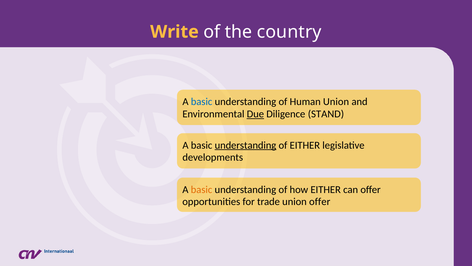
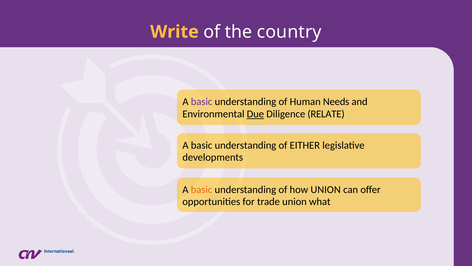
basic at (202, 102) colour: blue -> purple
Human Union: Union -> Needs
STAND: STAND -> RELATE
understanding at (245, 145) underline: present -> none
how EITHER: EITHER -> UNION
union offer: offer -> what
